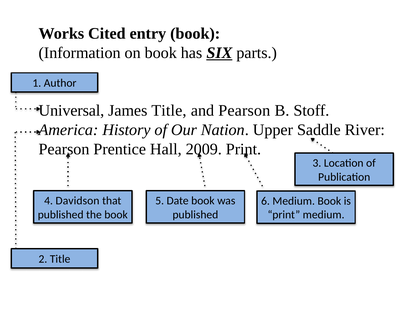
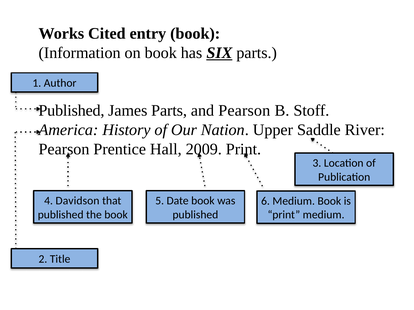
Universal at (71, 111): Universal -> Published
James Title: Title -> Parts
